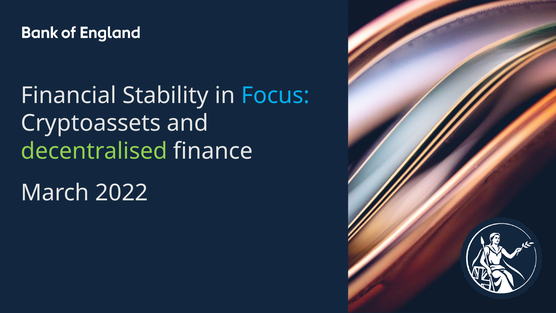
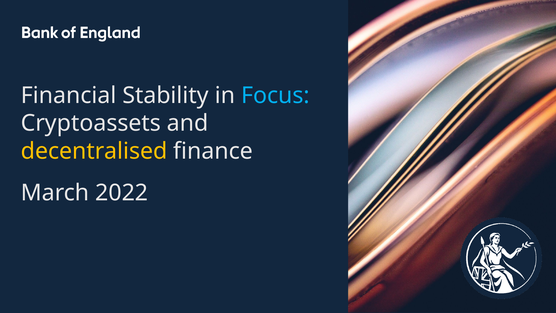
decentralised colour: light green -> yellow
